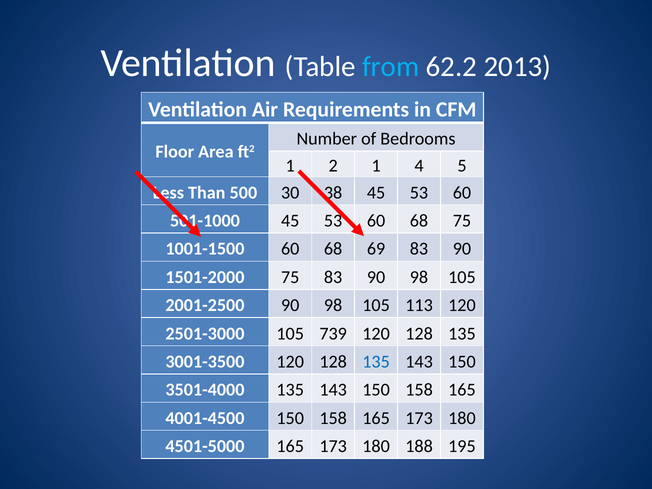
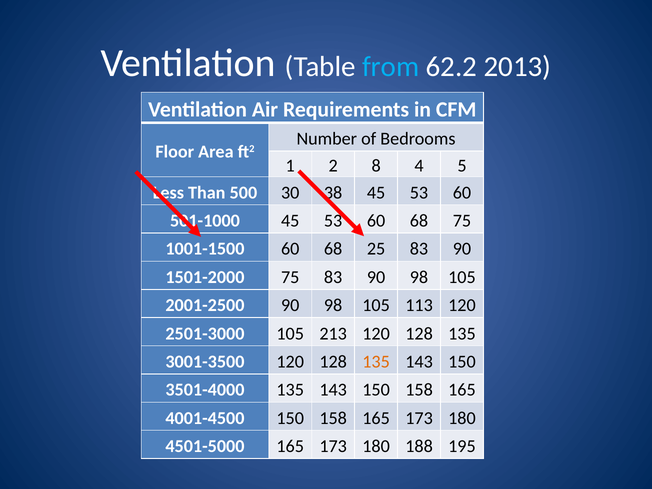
1 at (376, 166): 1 -> 8
69: 69 -> 25
739: 739 -> 213
135 at (376, 362) colour: blue -> orange
